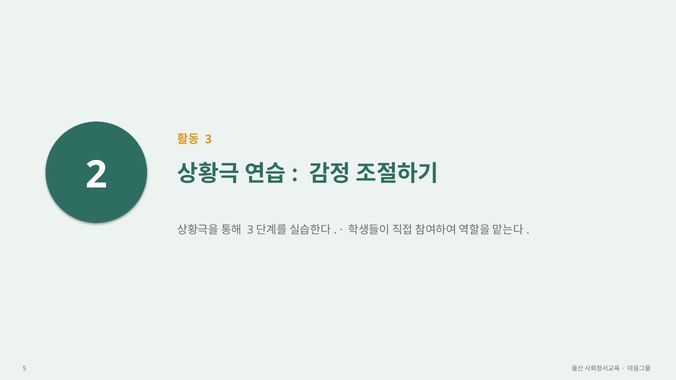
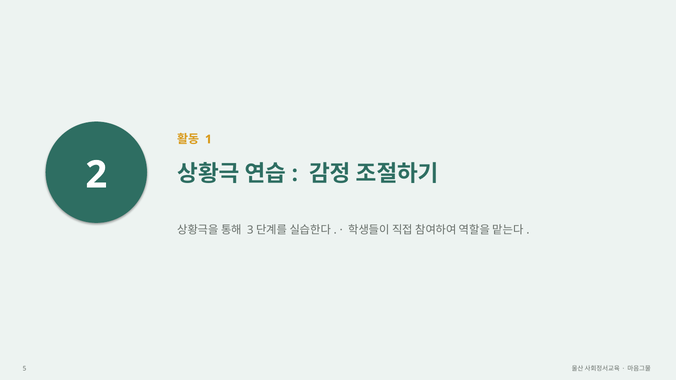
3: 3 -> 1
